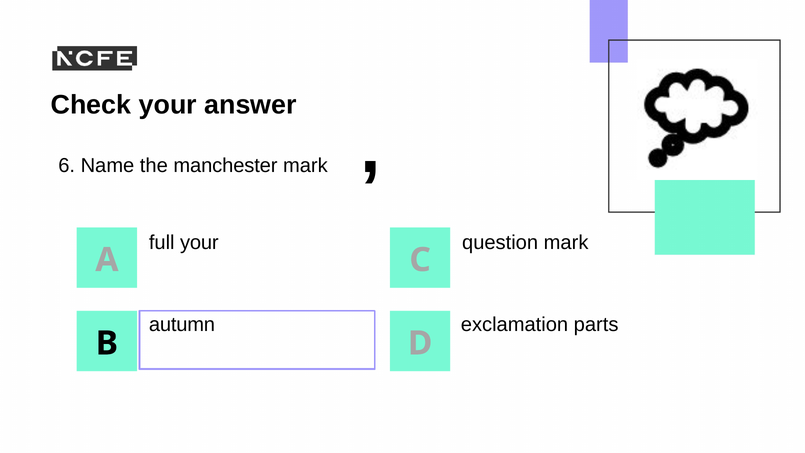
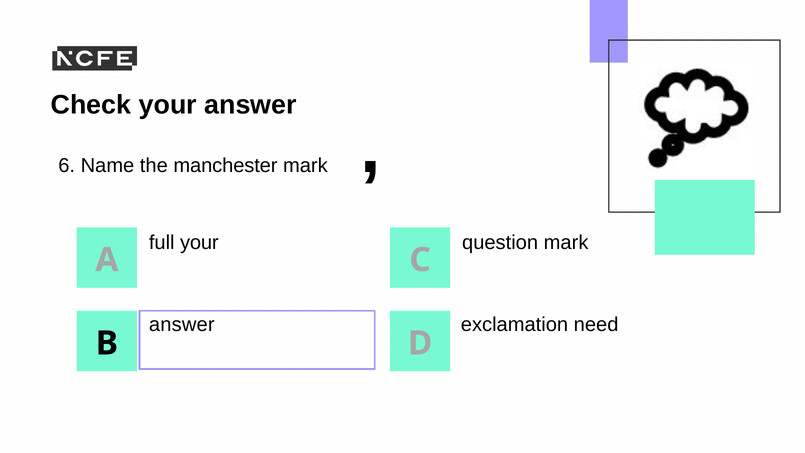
autumn at (182, 324): autumn -> answer
parts: parts -> need
